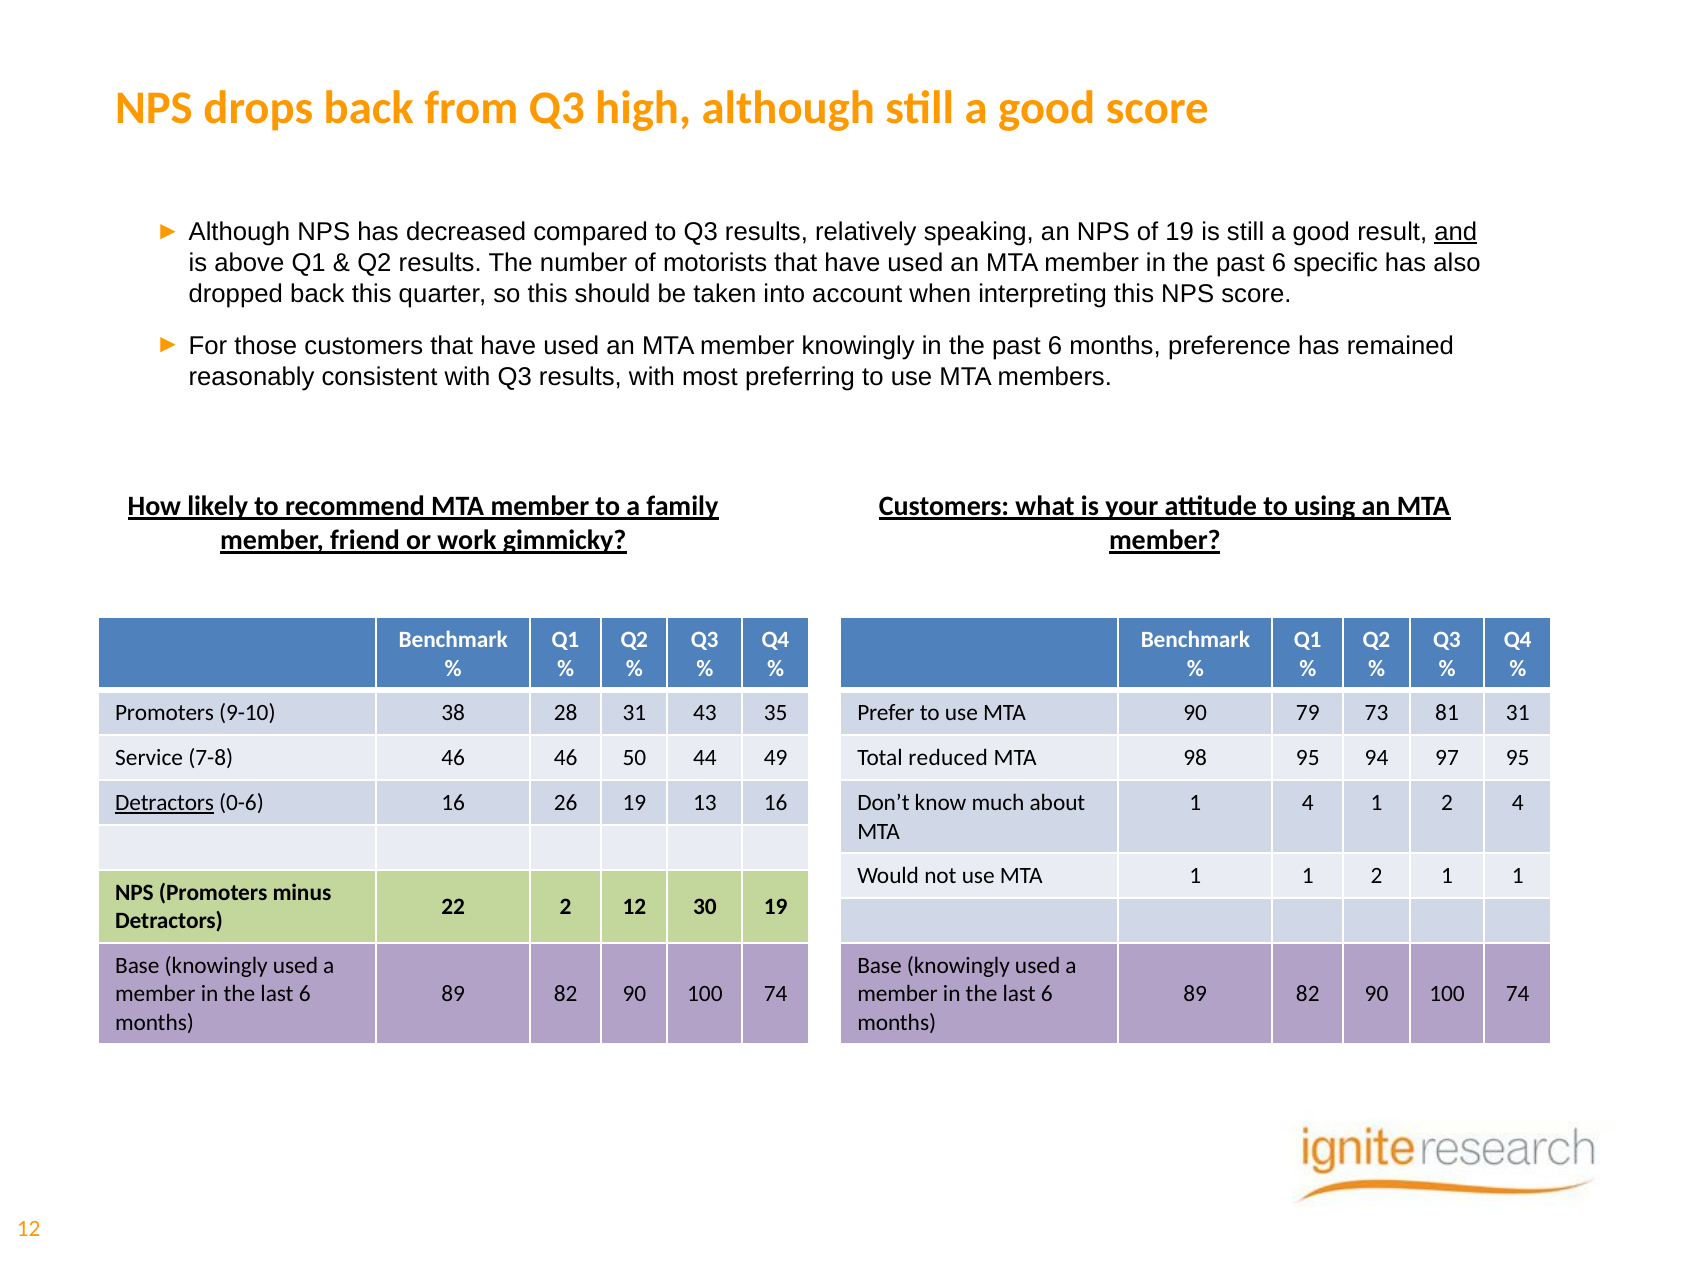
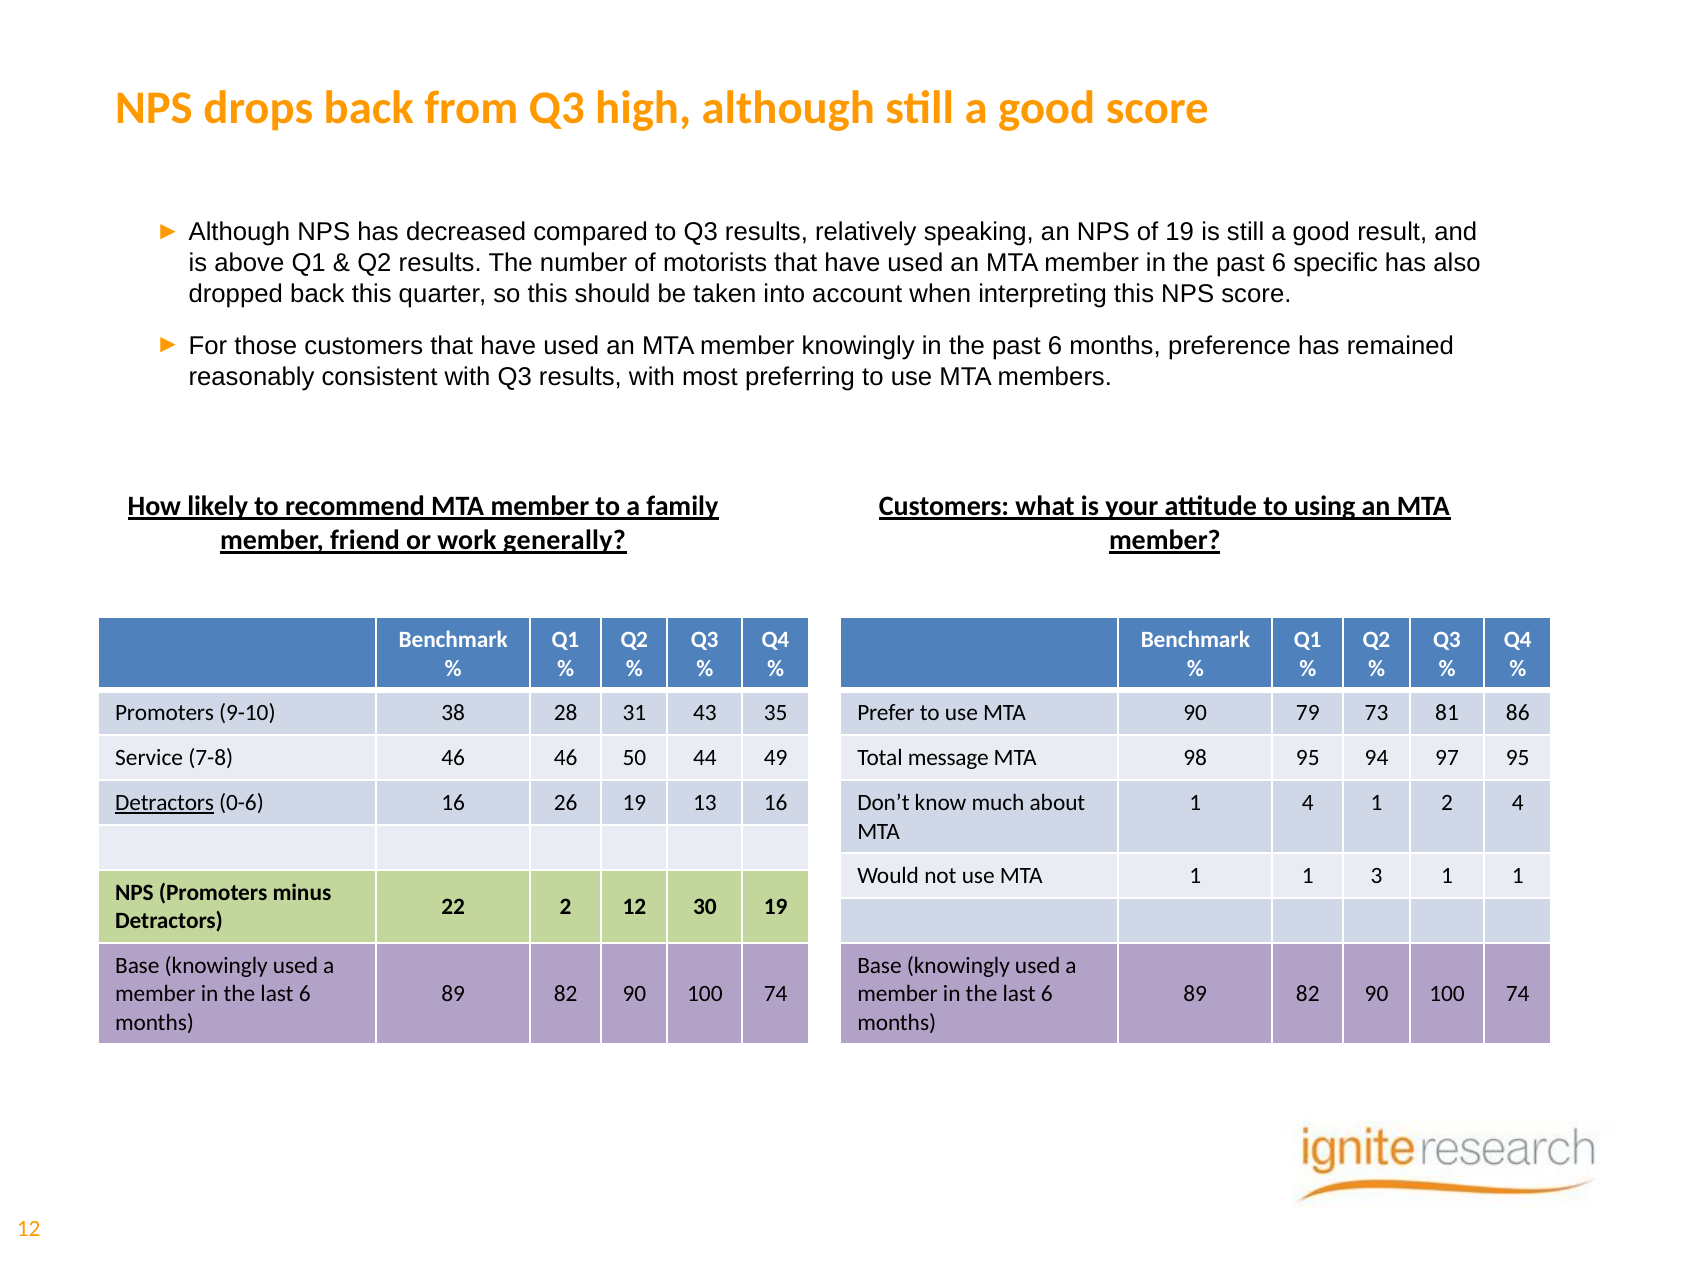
and underline: present -> none
gimmicky: gimmicky -> generally
81 31: 31 -> 86
reduced: reduced -> message
1 1 2: 2 -> 3
